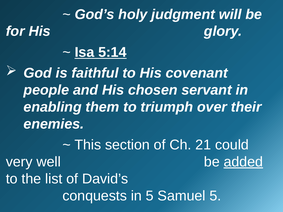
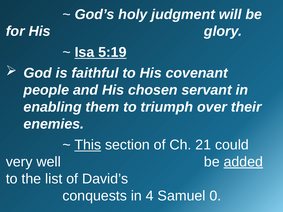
5:14: 5:14 -> 5:19
This underline: none -> present
in 5: 5 -> 4
Samuel 5: 5 -> 0
